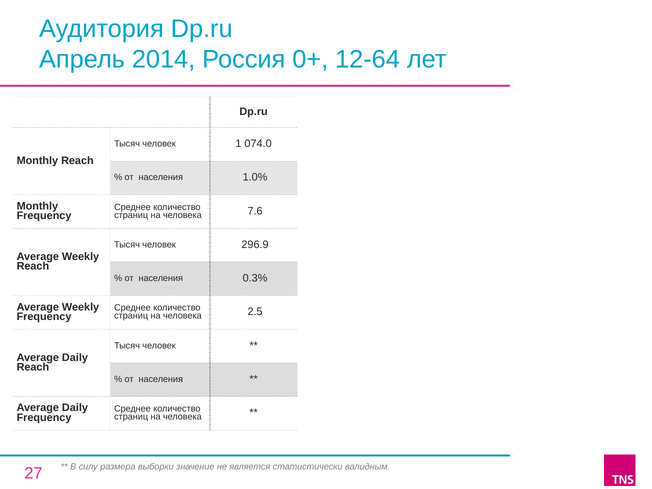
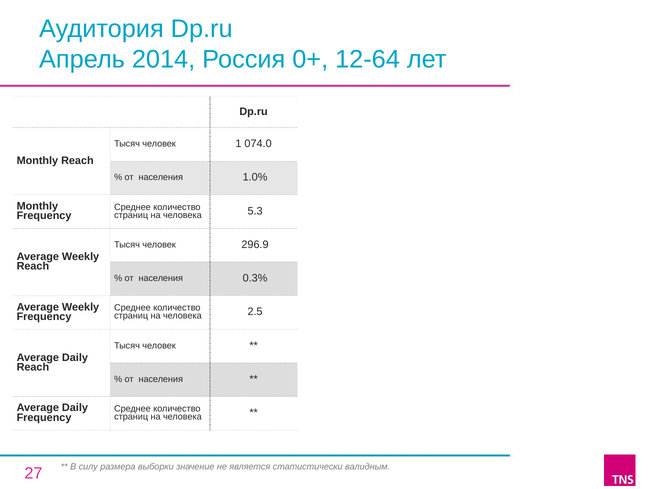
7.6: 7.6 -> 5.3
